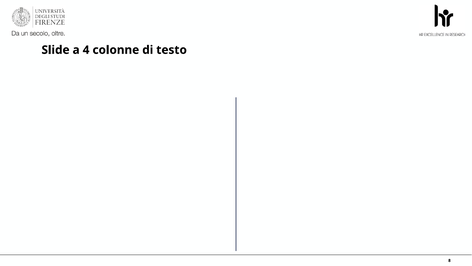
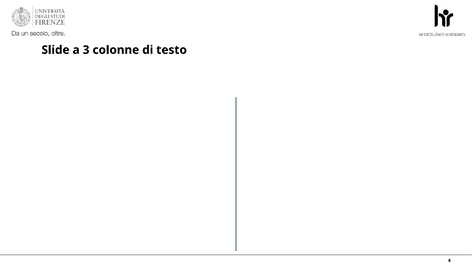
4: 4 -> 3
